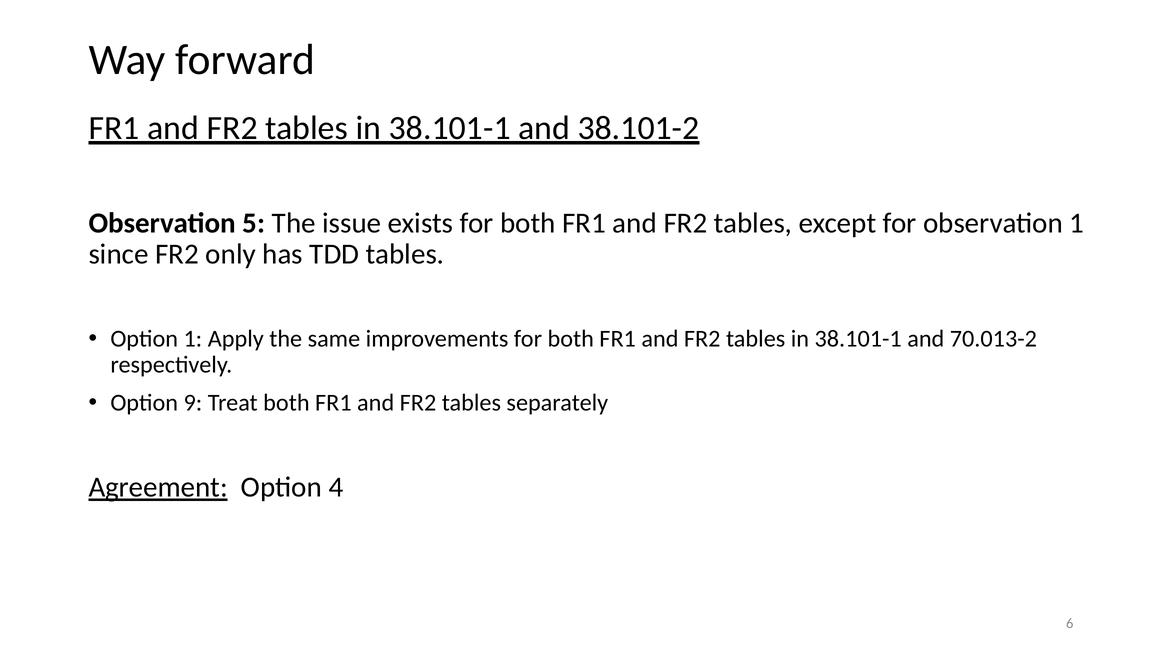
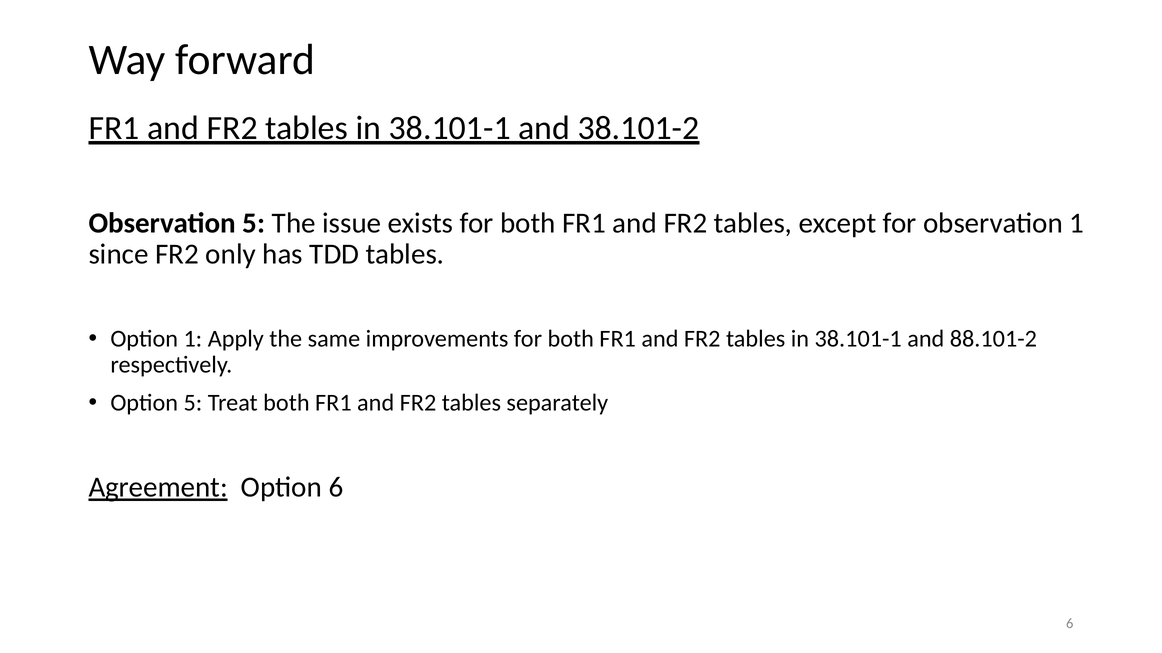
70.013-2: 70.013-2 -> 88.101-2
Option 9: 9 -> 5
Option 4: 4 -> 6
